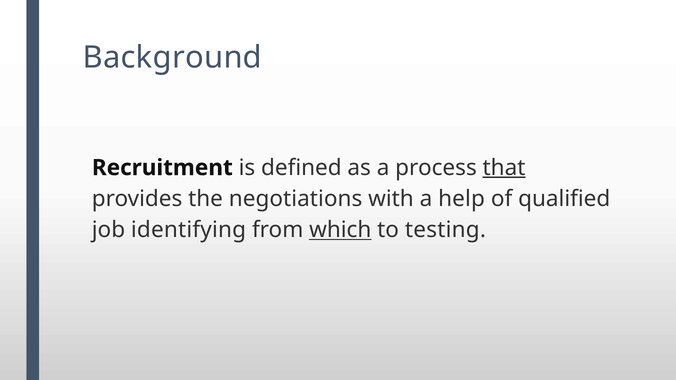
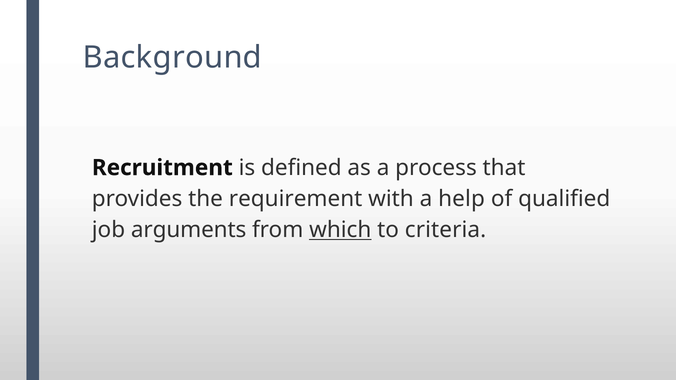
that underline: present -> none
negotiations: negotiations -> requirement
identifying: identifying -> arguments
testing: testing -> criteria
